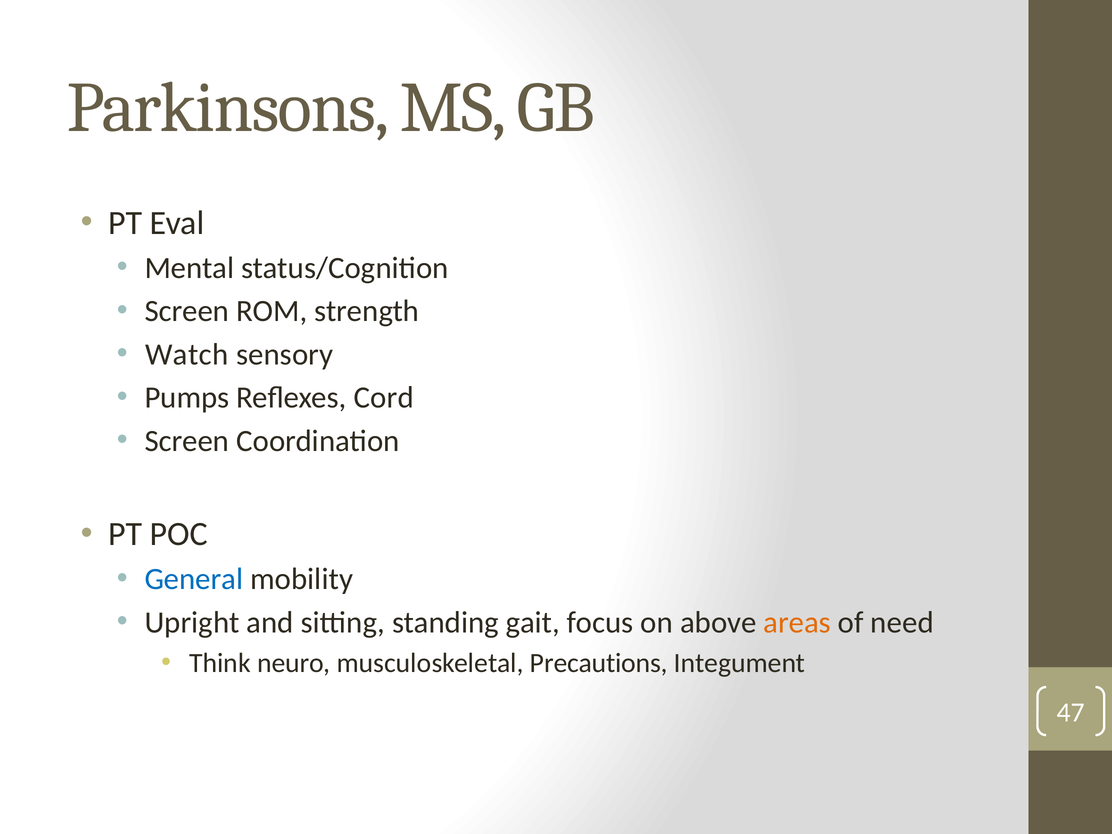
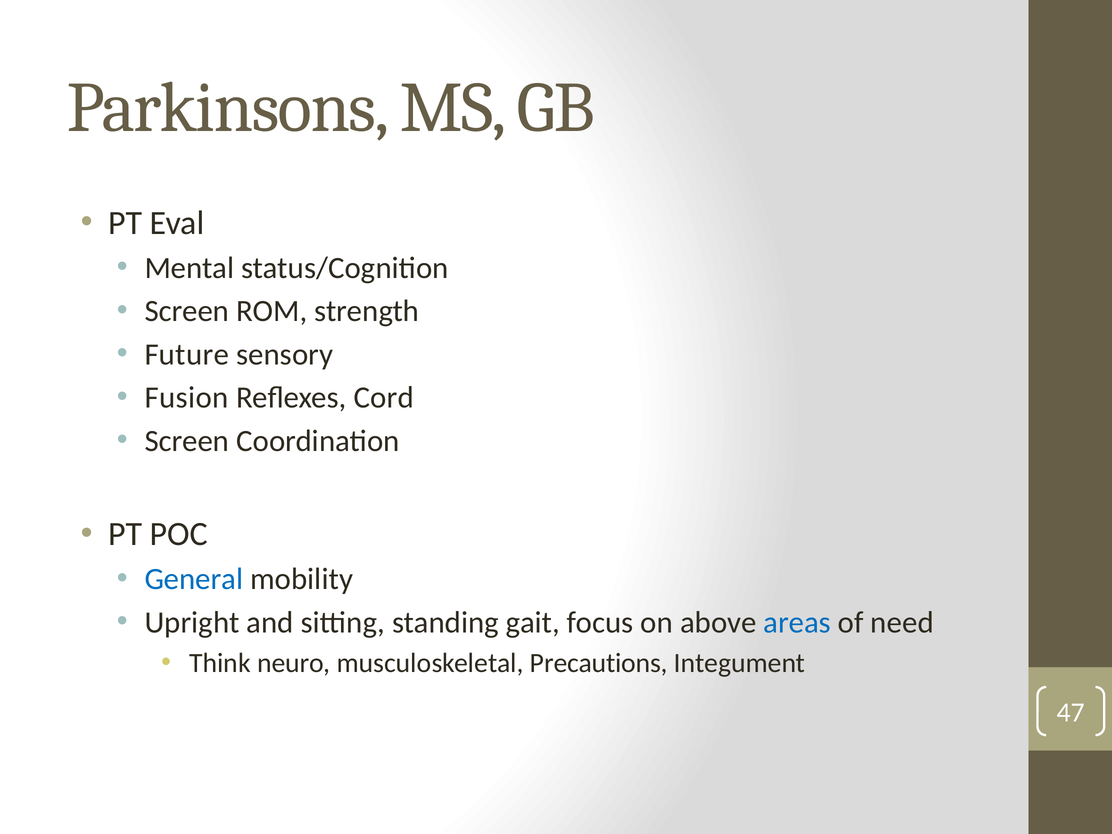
Watch: Watch -> Future
Pumps: Pumps -> Fusion
areas colour: orange -> blue
